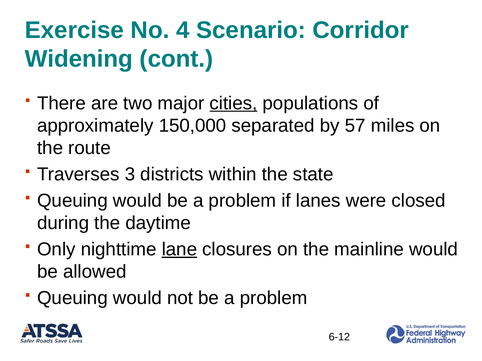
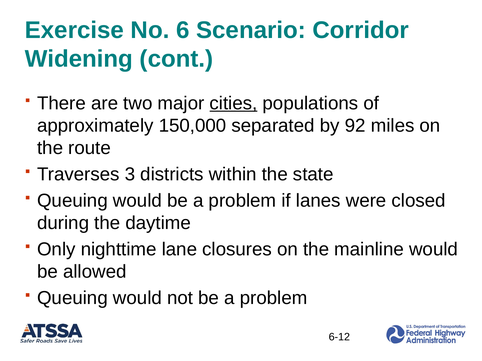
4: 4 -> 6
57: 57 -> 92
lane underline: present -> none
